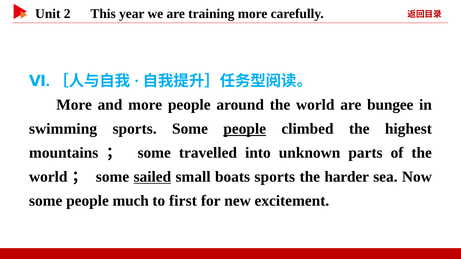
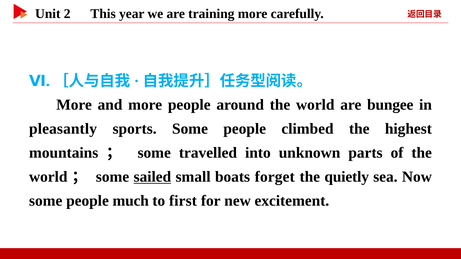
swimming: swimming -> pleasantly
people at (245, 129) underline: present -> none
boats sports: sports -> forget
harder: harder -> quietly
